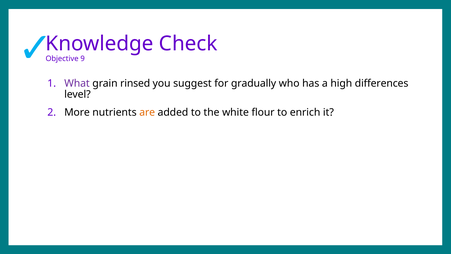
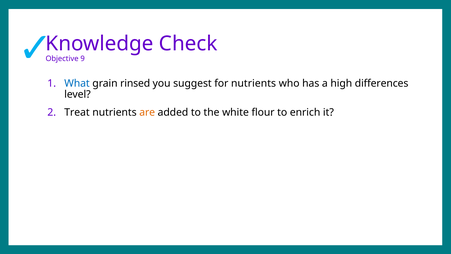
What colour: purple -> blue
for gradually: gradually -> nutrients
More: More -> Treat
